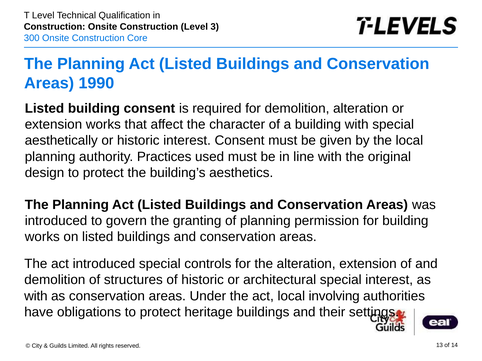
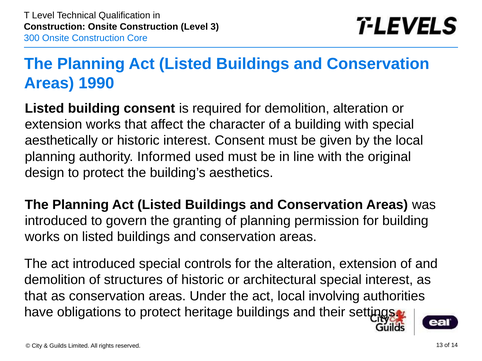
Practices: Practices -> Informed
with at (36, 296): with -> that
